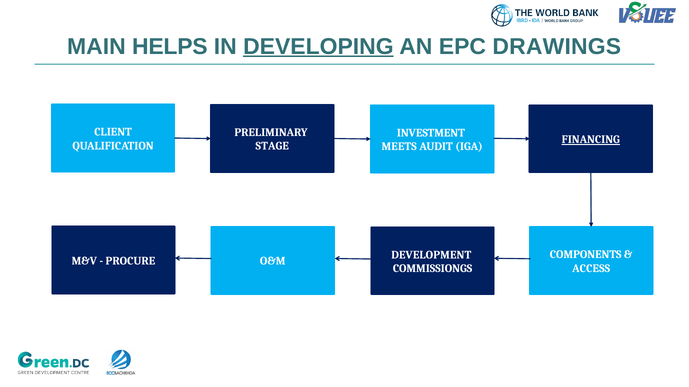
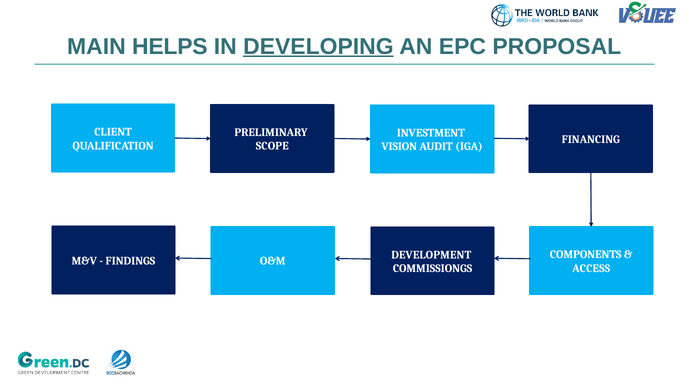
DRAWINGS: DRAWINGS -> PROPOSAL
FINANCING underline: present -> none
STAGE: STAGE -> SCOPE
MEETS: MEETS -> VISION
PROCURE: PROCURE -> FINDINGS
